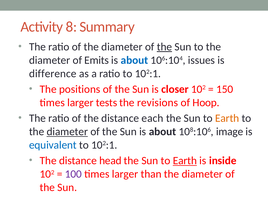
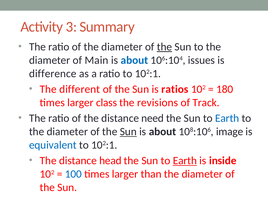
8: 8 -> 3
Emits: Emits -> Main
positions: positions -> different
closer: closer -> ratios
150: 150 -> 180
tests: tests -> class
Hoop: Hoop -> Track
each: each -> need
Earth at (227, 118) colour: orange -> blue
diameter at (67, 132) underline: present -> none
Sun at (128, 132) underline: none -> present
100 colour: purple -> blue
